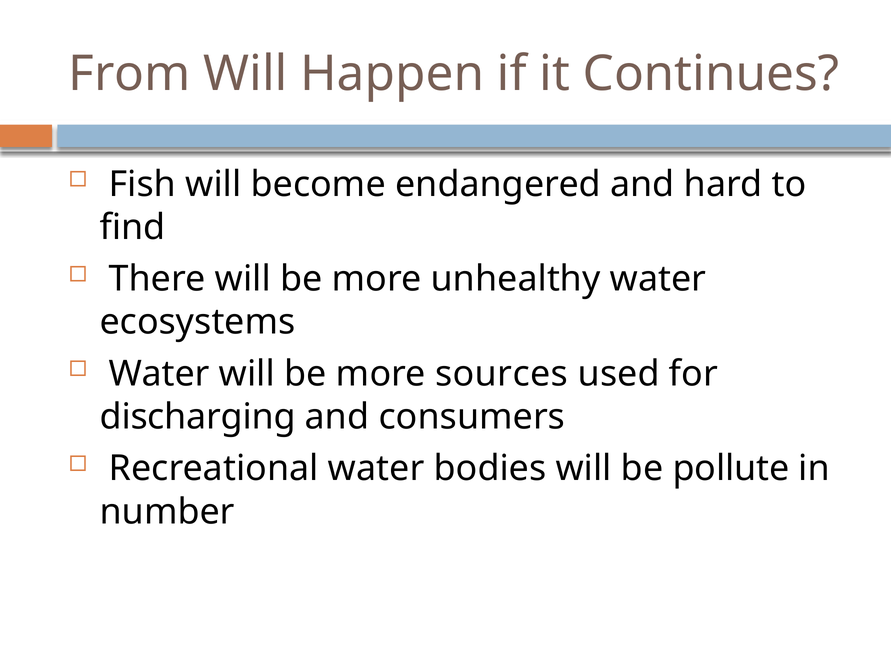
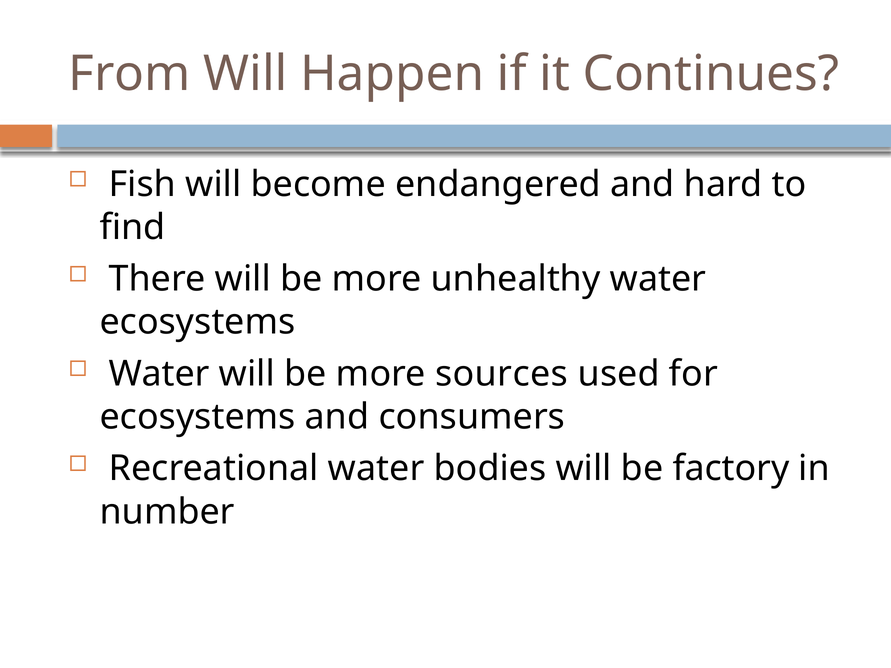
discharging at (198, 417): discharging -> ecosystems
pollute: pollute -> factory
